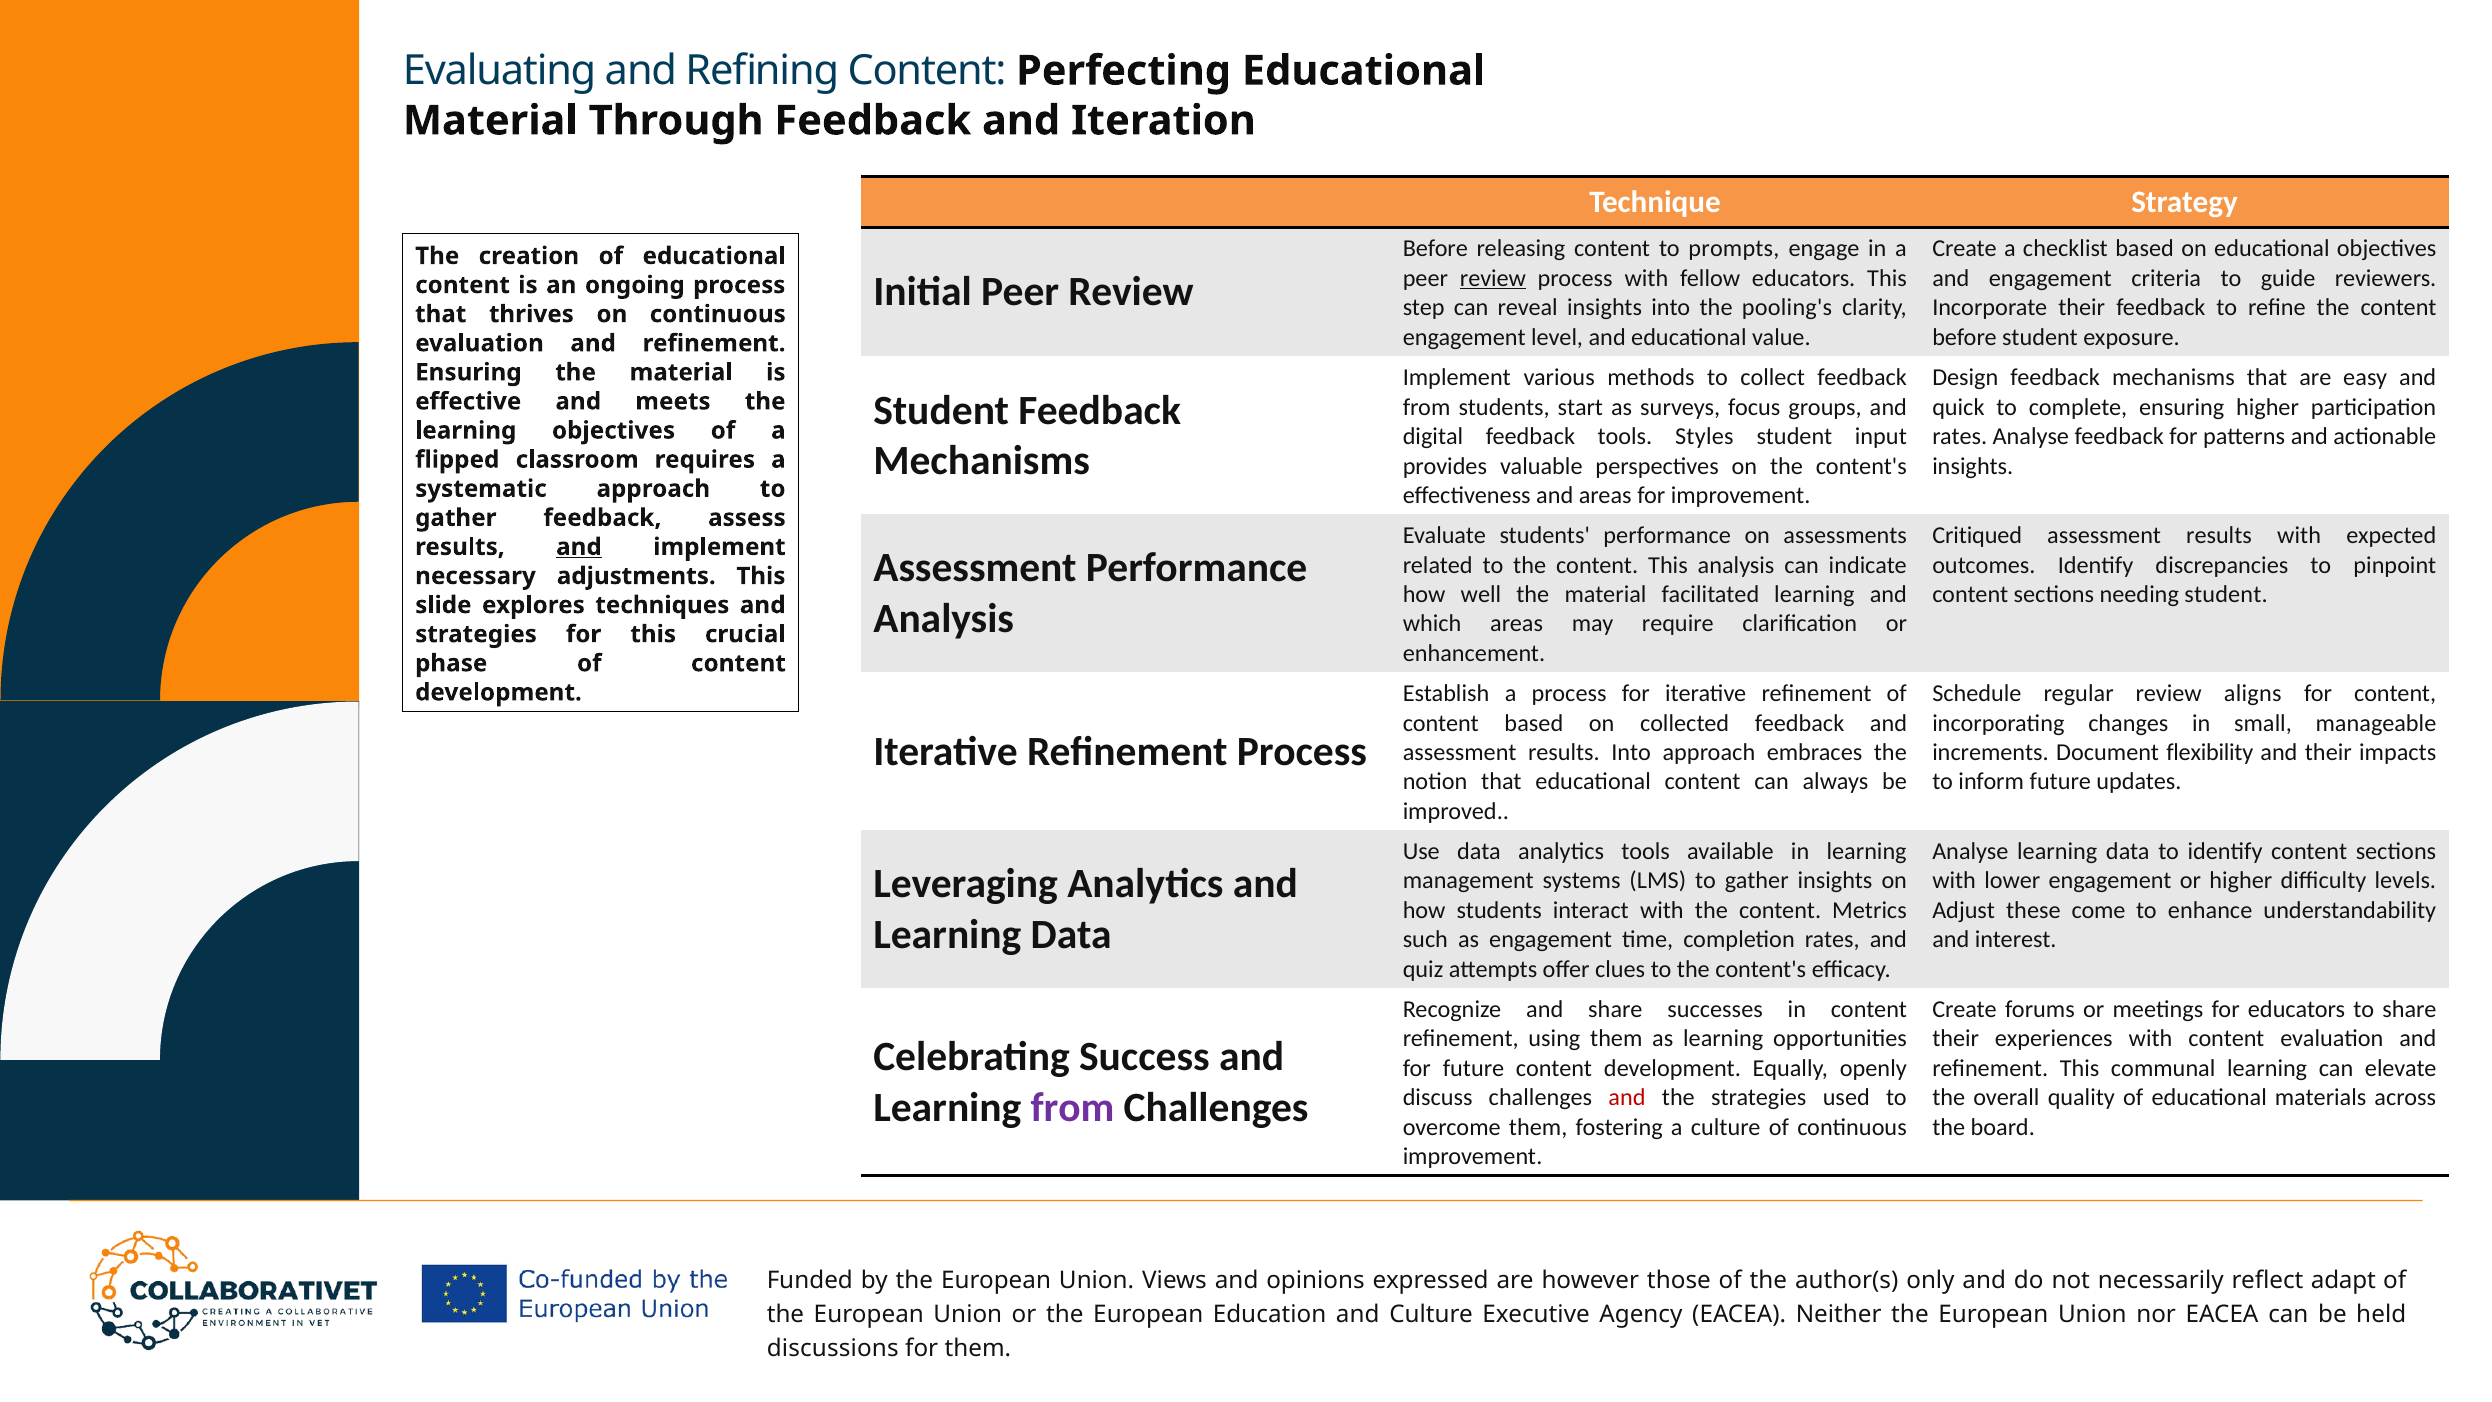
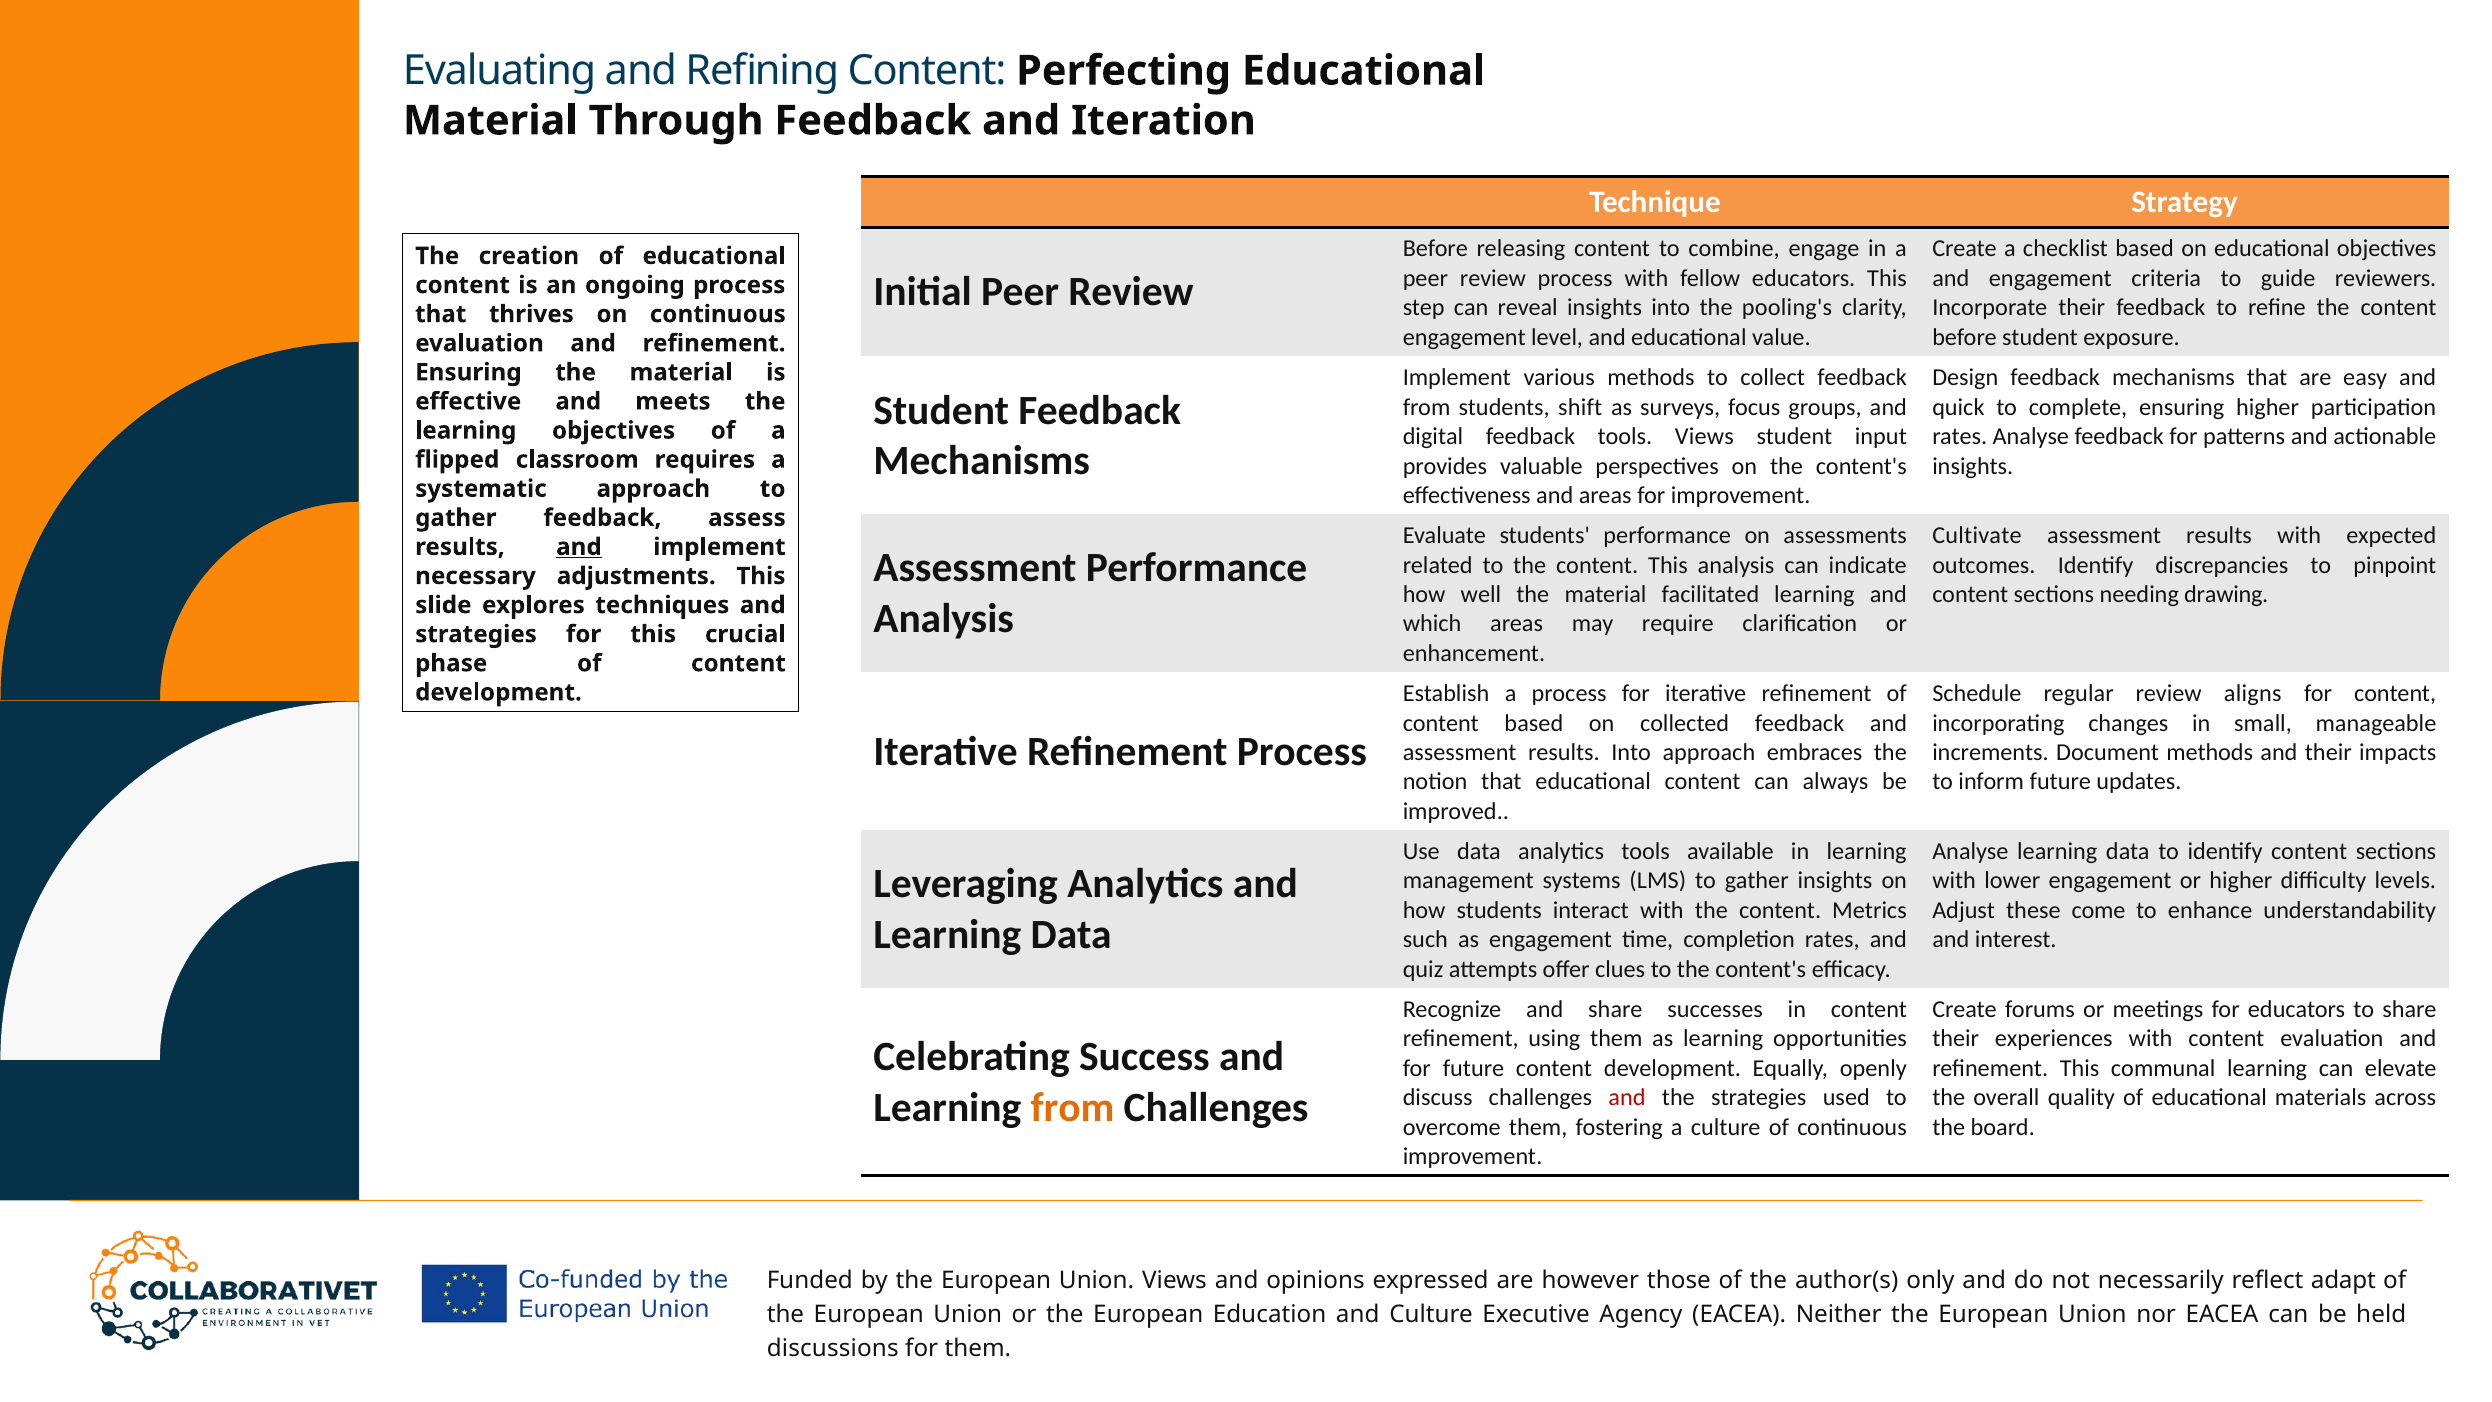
prompts: prompts -> combine
review at (1493, 278) underline: present -> none
start: start -> shift
tools Styles: Styles -> Views
Critiqued: Critiqued -> Cultivate
needing student: student -> drawing
Document flexibility: flexibility -> methods
from at (1073, 1107) colour: purple -> orange
